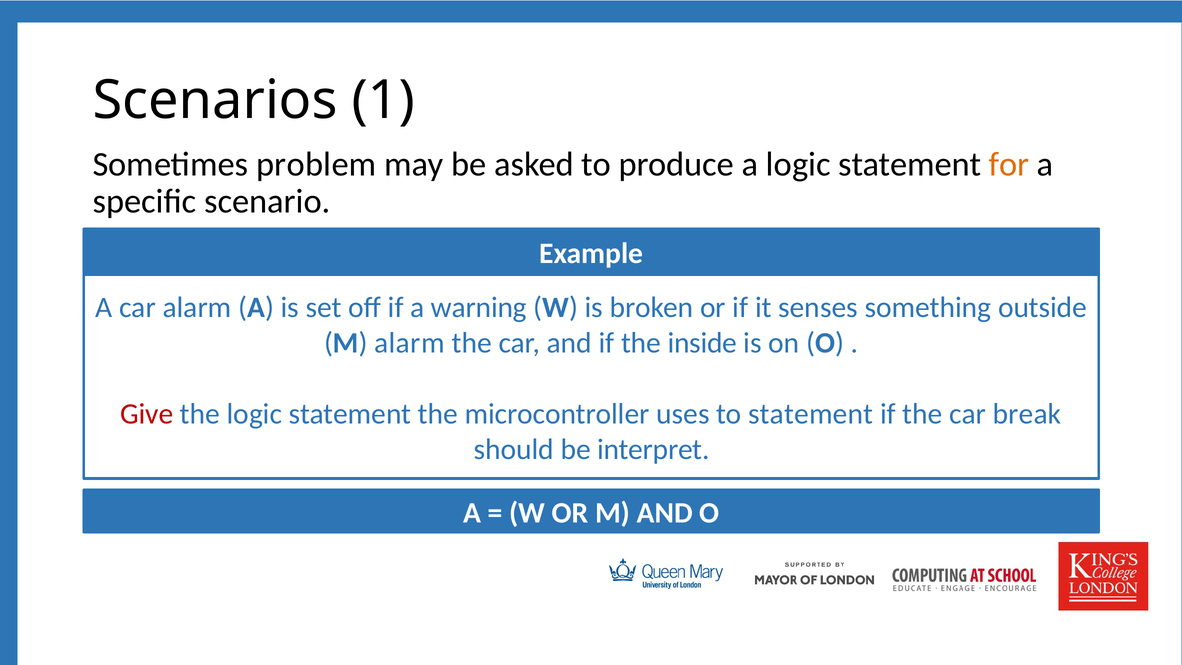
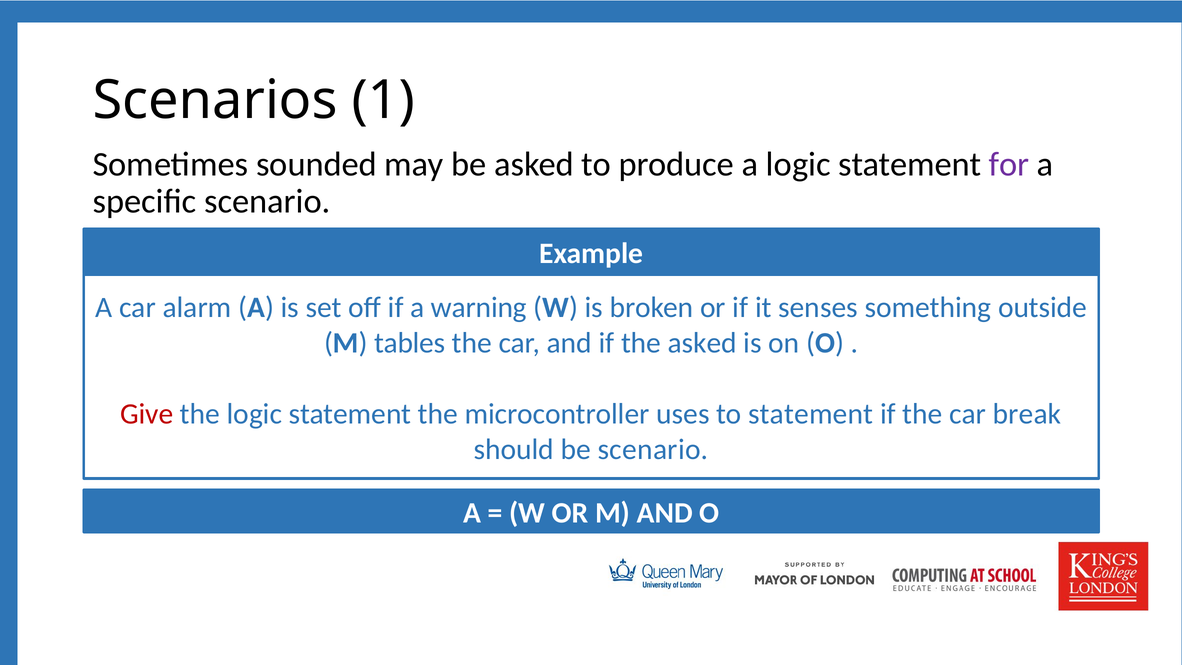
problem: problem -> sounded
for colour: orange -> purple
M alarm: alarm -> tables
the inside: inside -> asked
be interpret: interpret -> scenario
